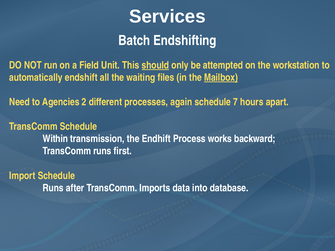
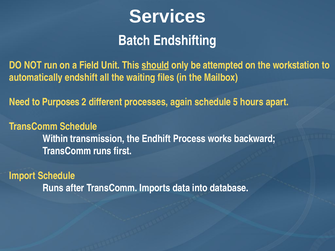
Mailbox underline: present -> none
Agencies: Agencies -> Purposes
7: 7 -> 5
